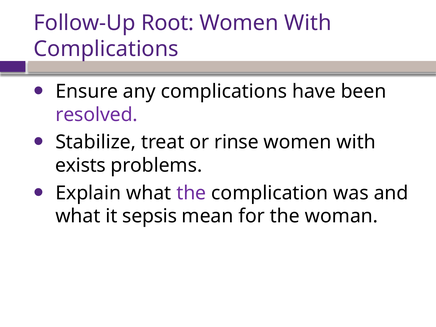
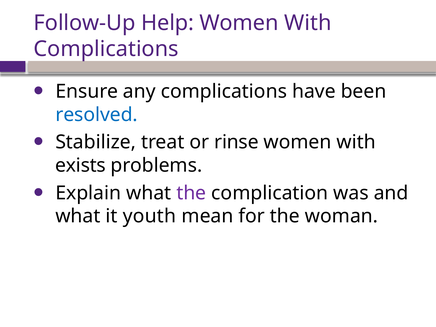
Root: Root -> Help
resolved colour: purple -> blue
sepsis: sepsis -> youth
